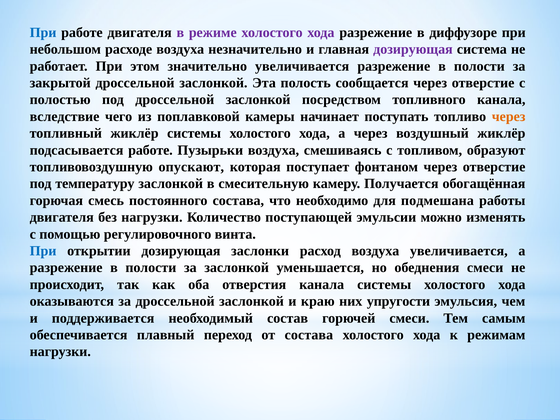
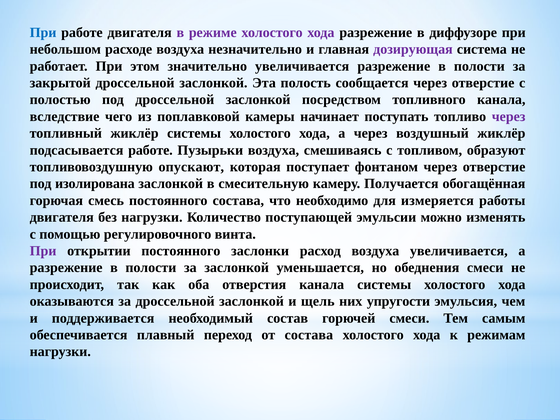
через at (509, 116) colour: orange -> purple
температуру: температуру -> изолирована
подмешана: подмешана -> измеряется
При at (43, 251) colour: blue -> purple
открытии дозирующая: дозирующая -> постоянного
краю: краю -> щель
